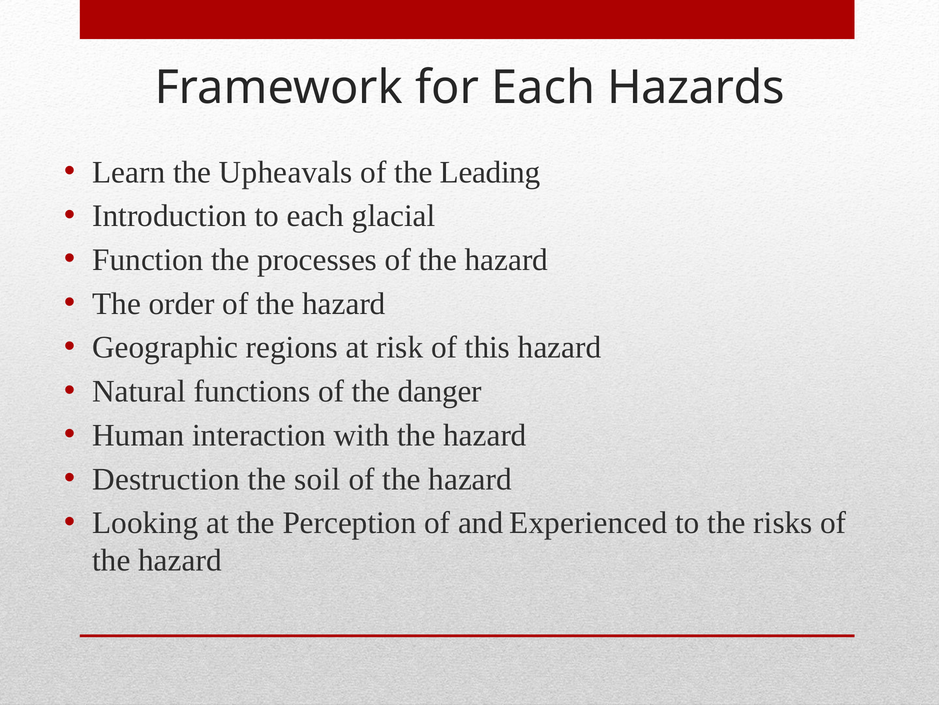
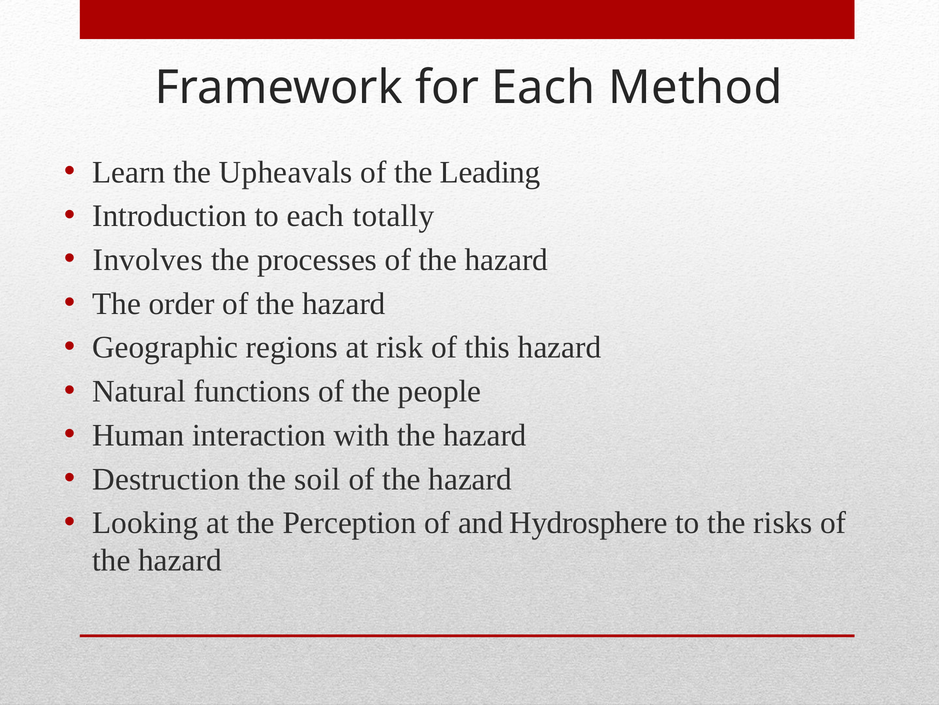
Hazards: Hazards -> Method
glacial: glacial -> totally
Function: Function -> Involves
danger: danger -> people
Experienced: Experienced -> Hydrosphere
